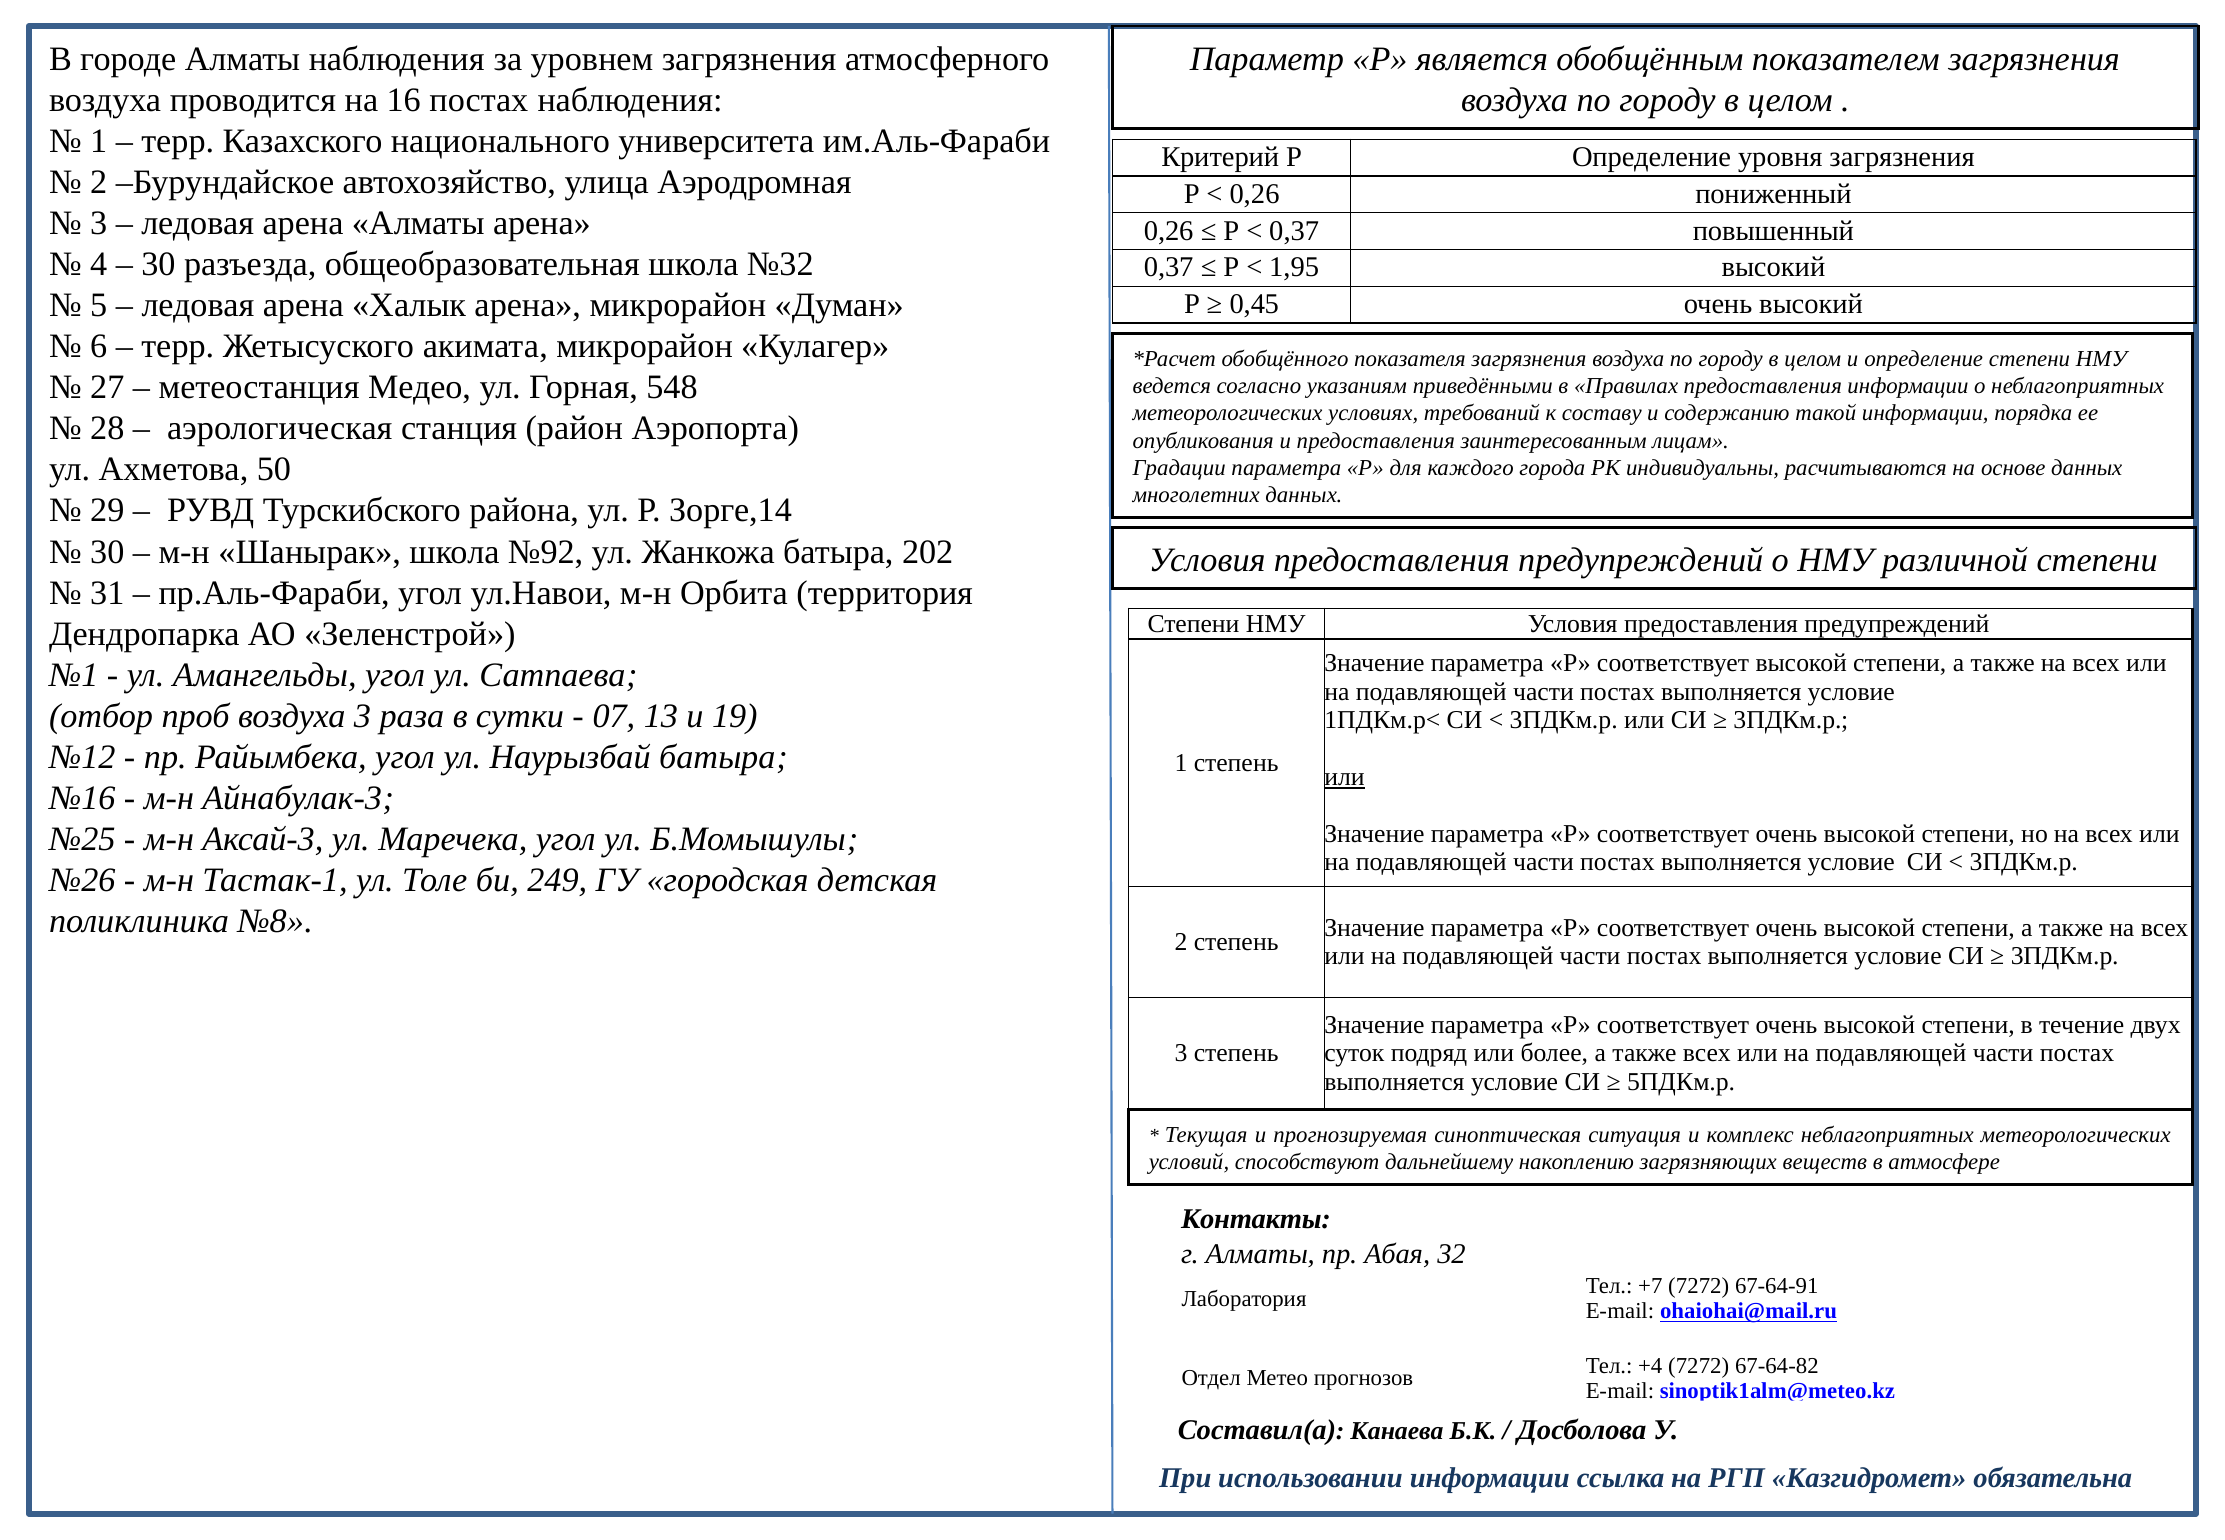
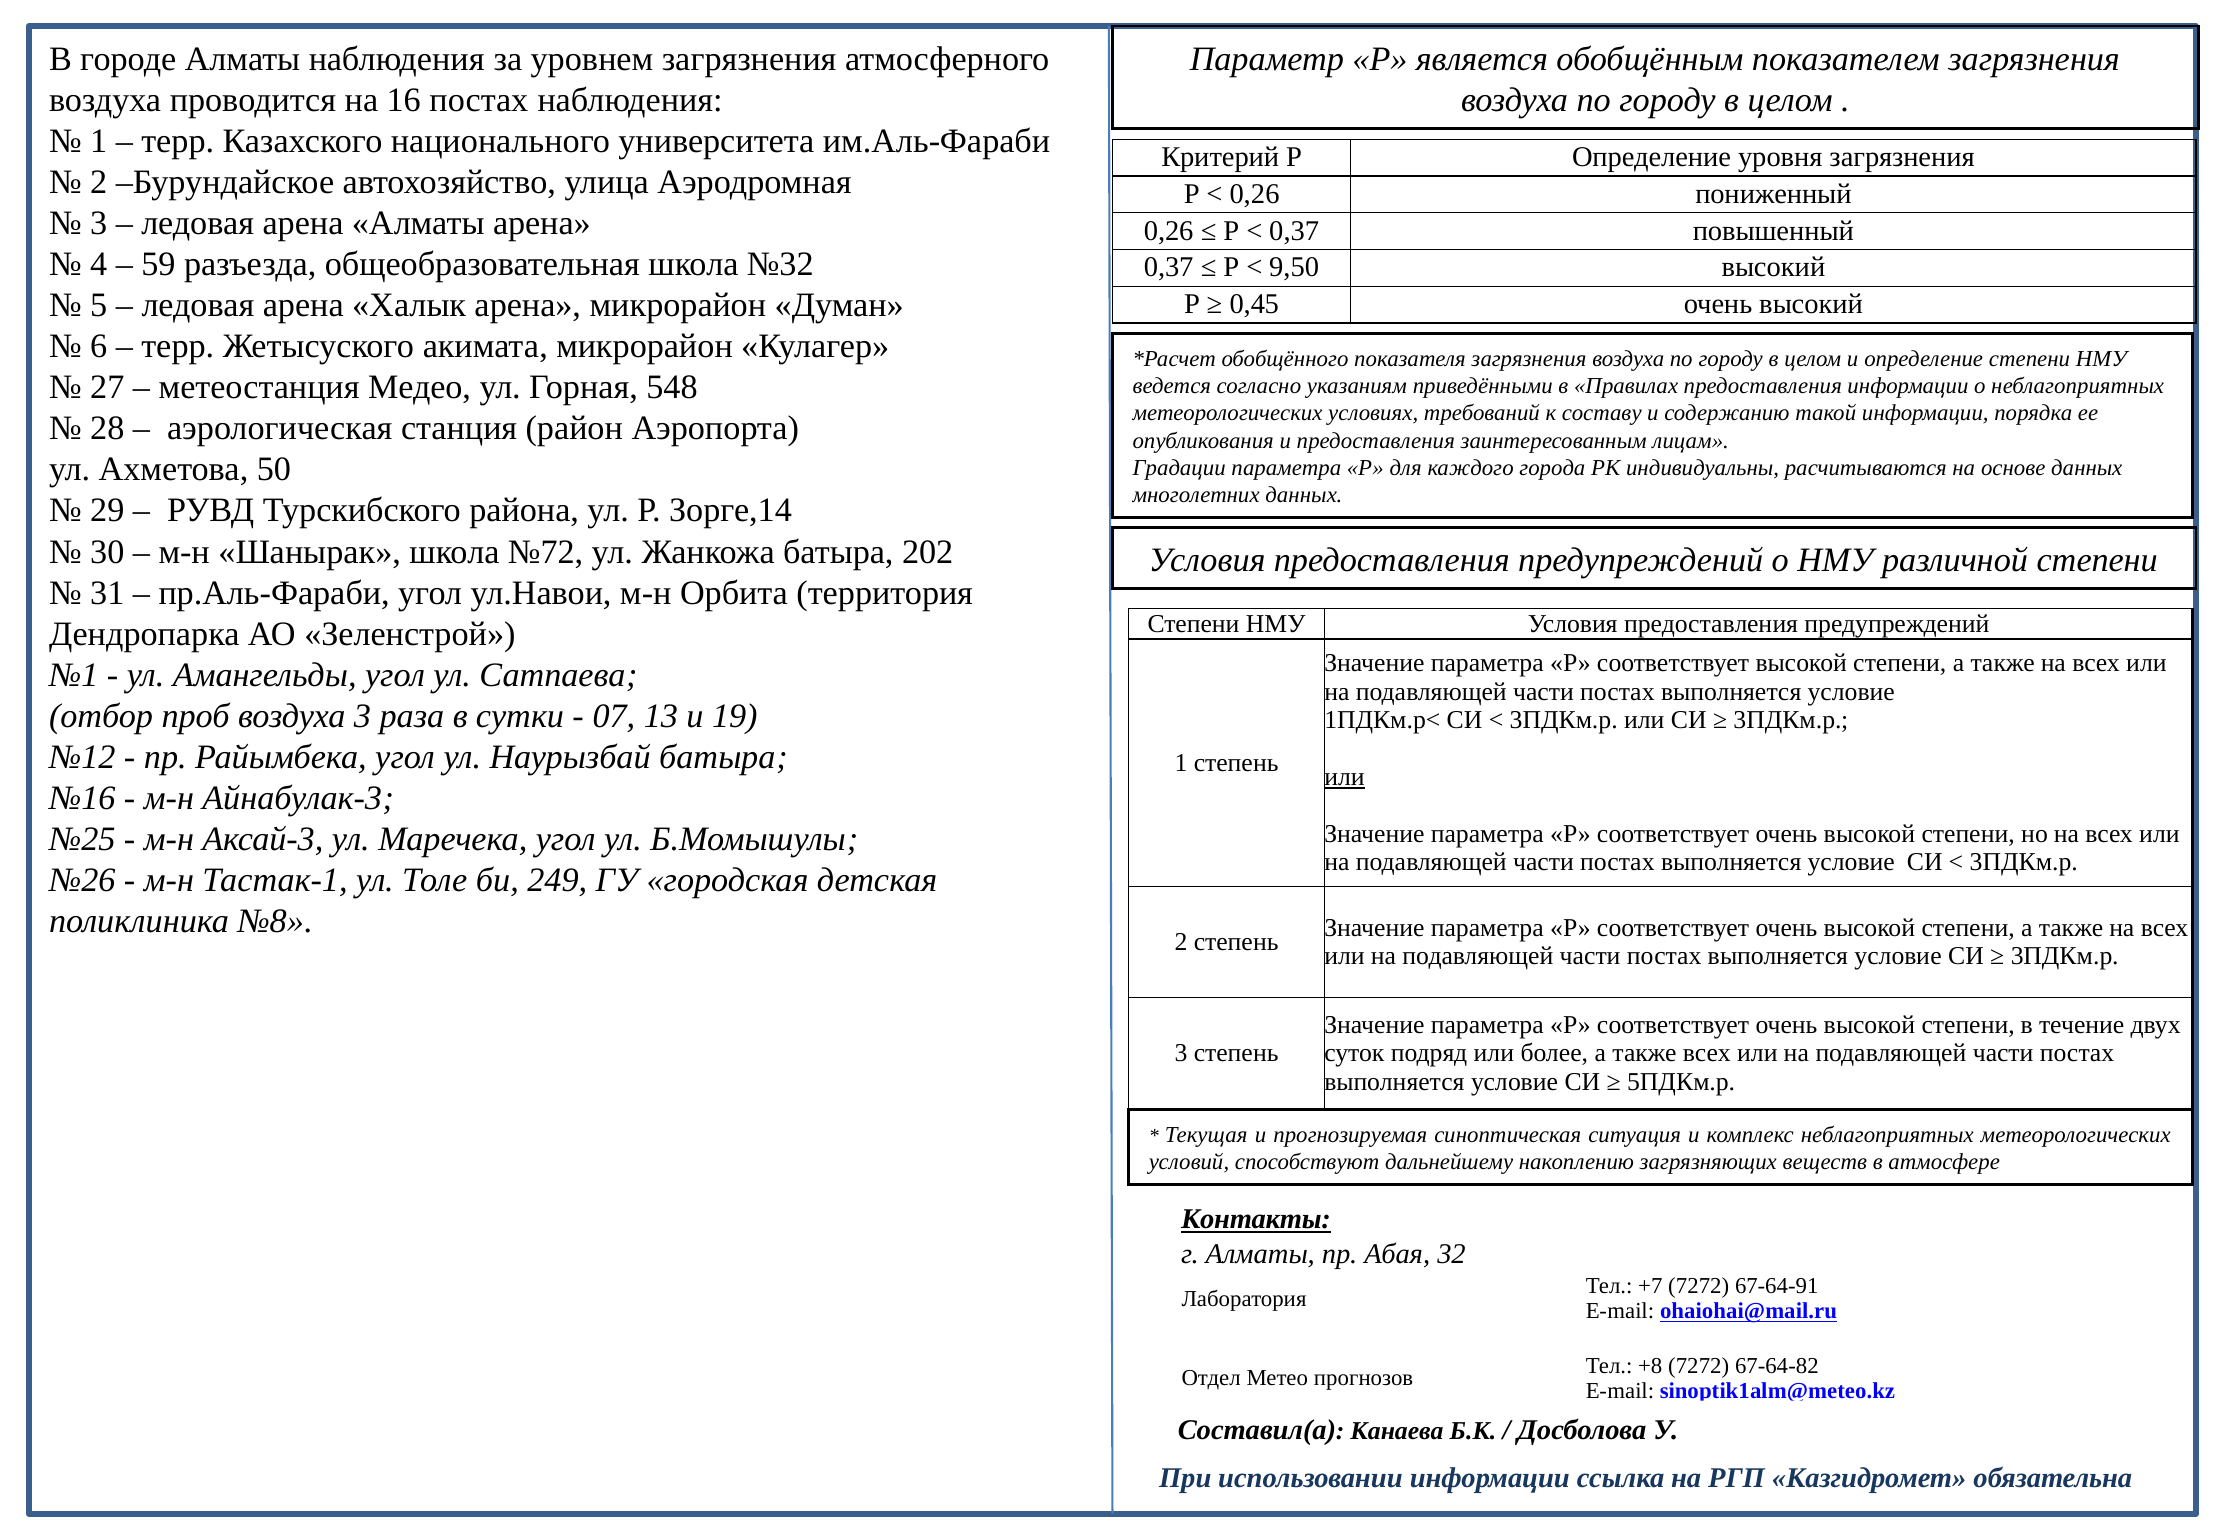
30 at (158, 264): 30 -> 59
1,95: 1,95 -> 9,50
№92: №92 -> №72
Контакты underline: none -> present
+4: +4 -> +8
